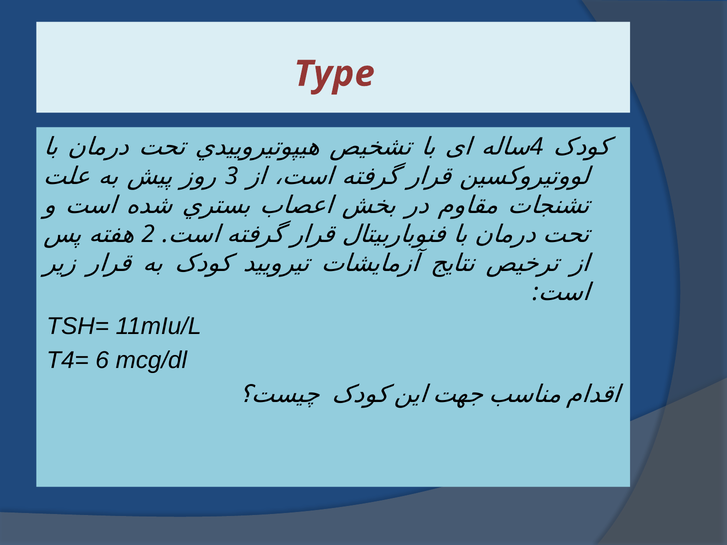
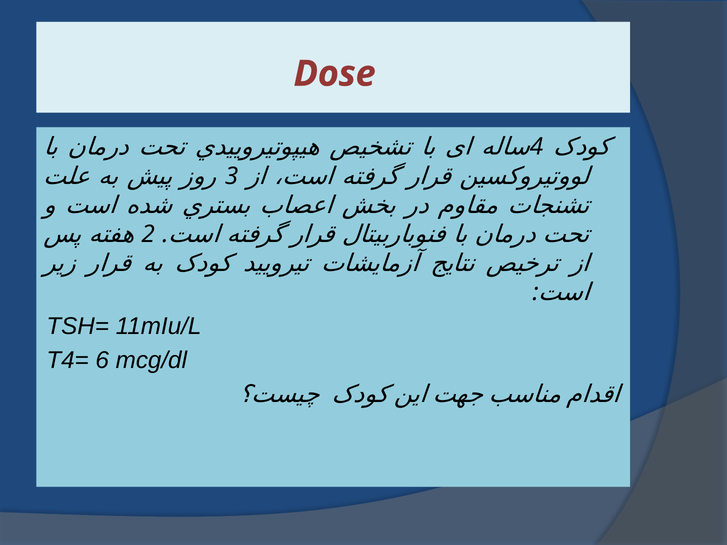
Type: Type -> Dose
